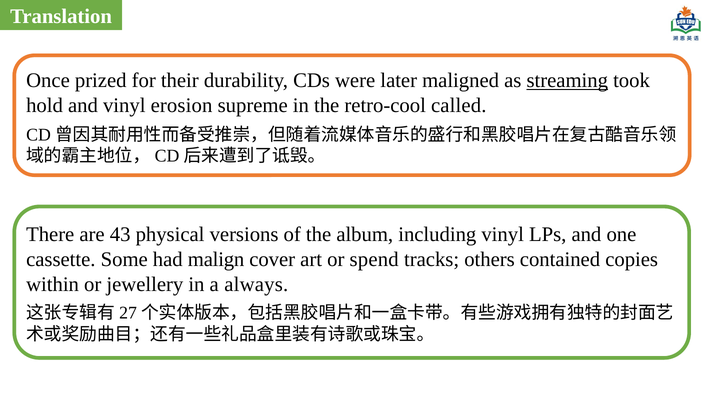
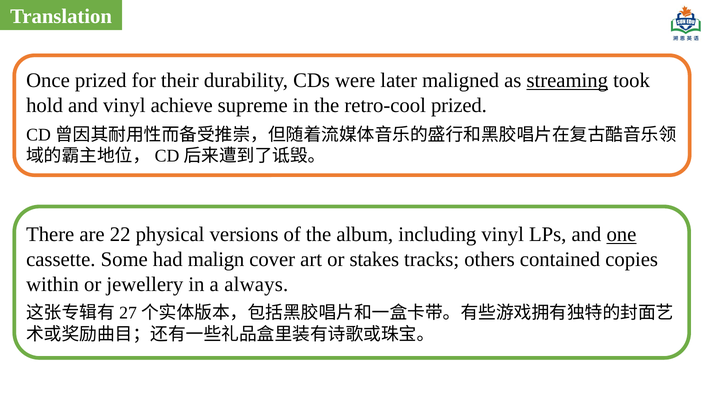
erosion: erosion -> achieve
retro-cool called: called -> prized
43: 43 -> 22
one underline: none -> present
spend: spend -> stakes
